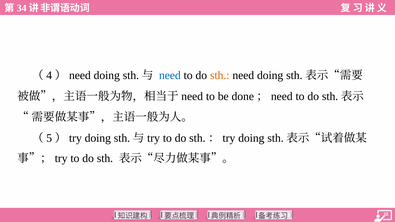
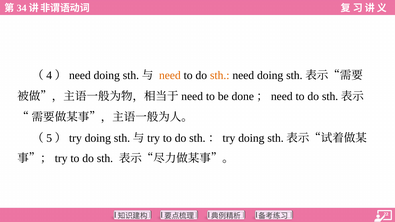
need at (170, 75) colour: blue -> orange
